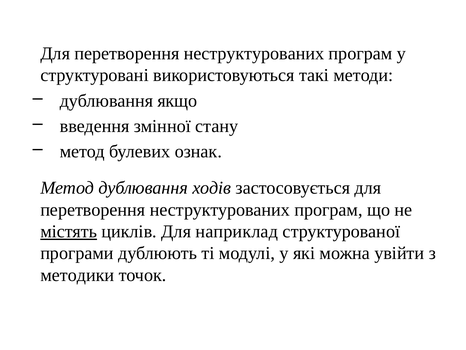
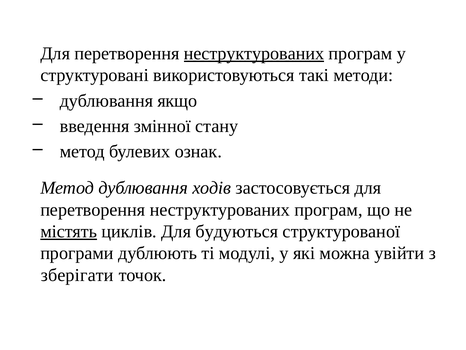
неструктурованих at (254, 53) underline: none -> present
наприклад: наприклад -> будуються
методики: методики -> зберігати
